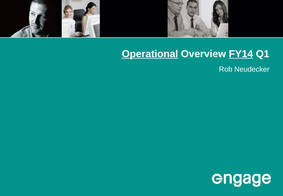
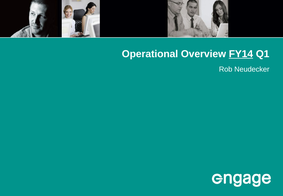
Operational underline: present -> none
